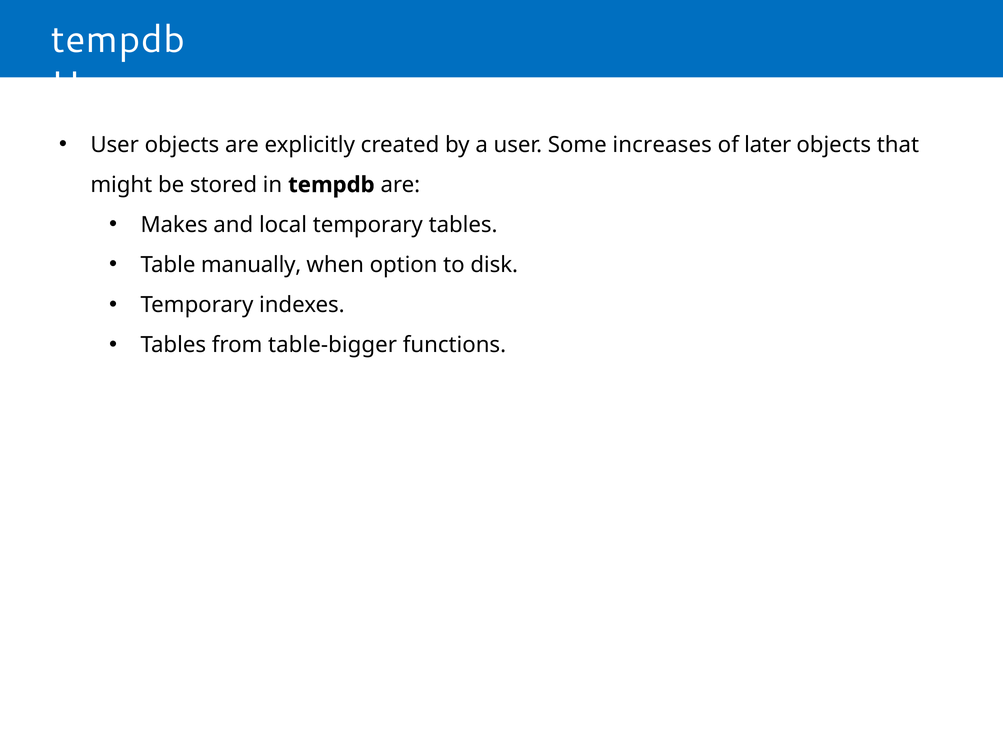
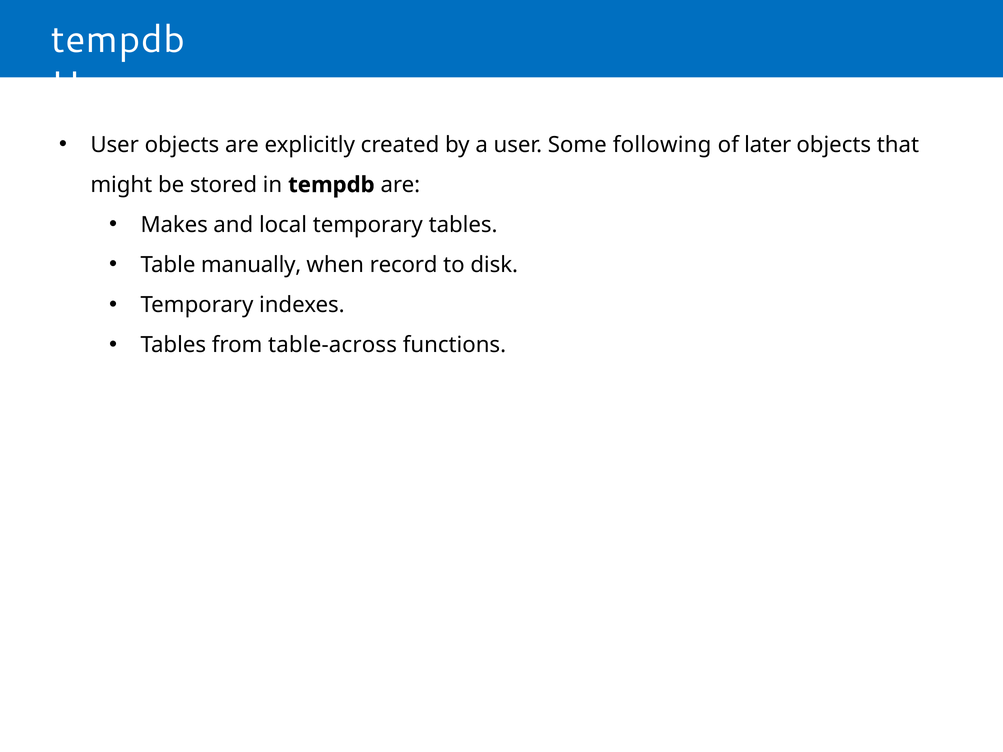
increases: increases -> following
option: option -> record
table-bigger: table-bigger -> table-across
